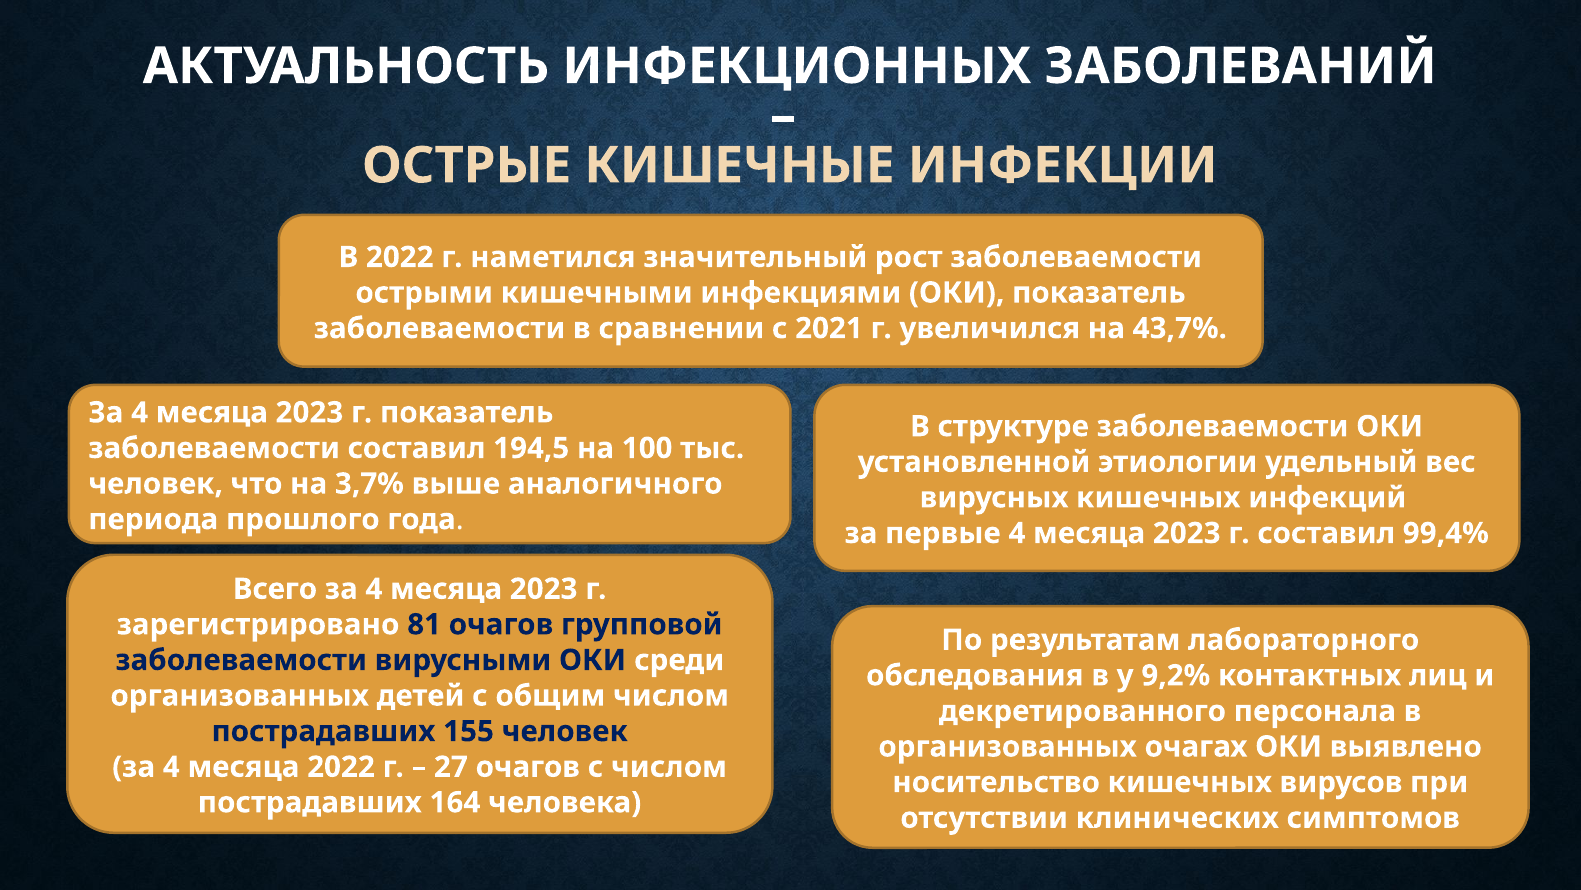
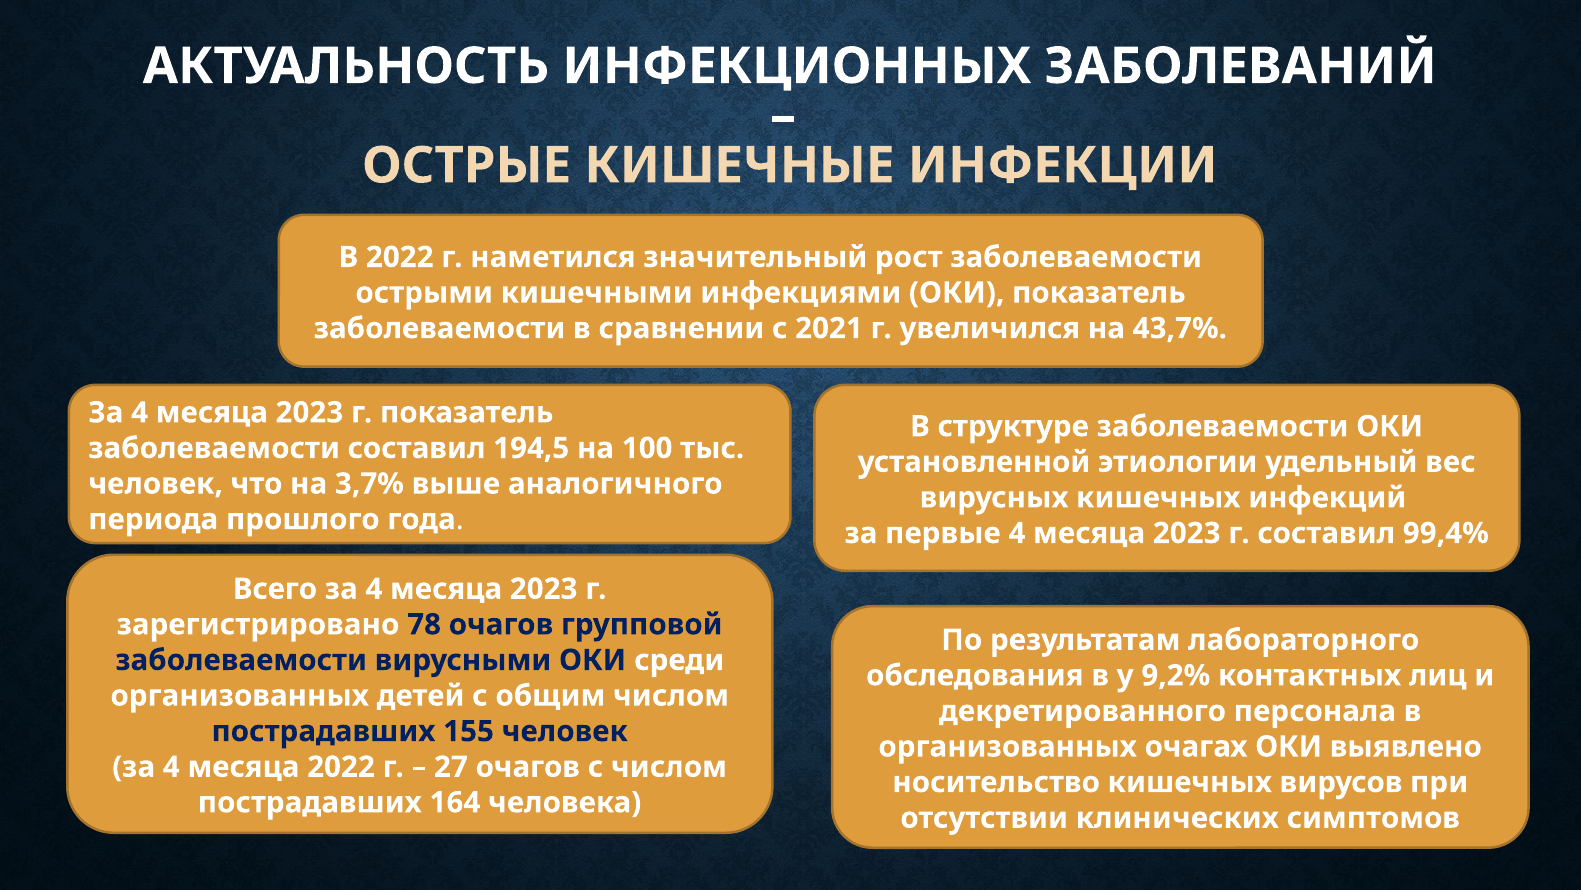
81: 81 -> 78
